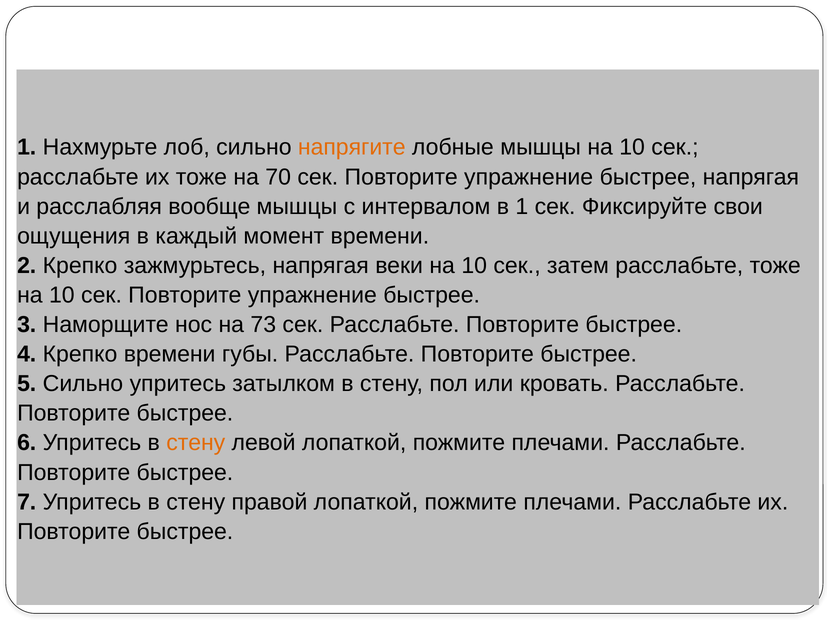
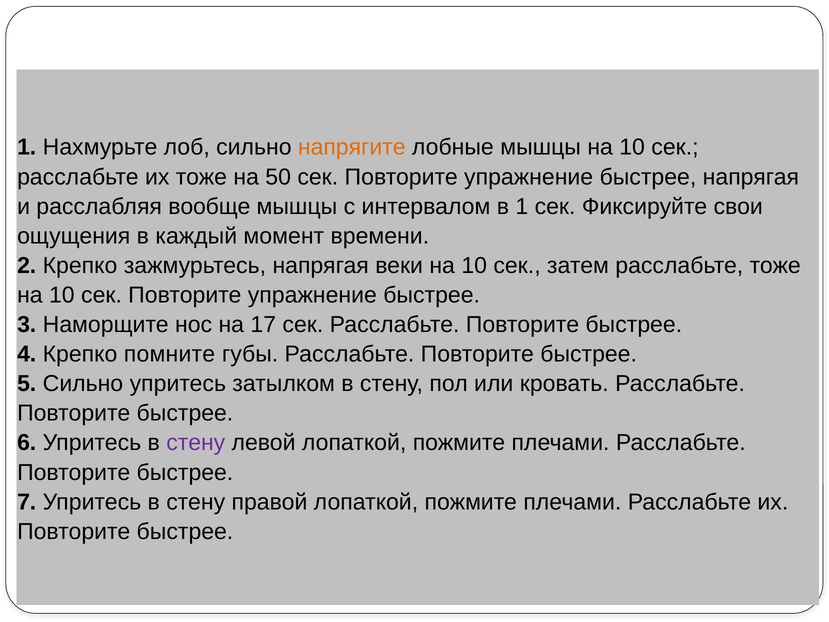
70: 70 -> 50
73: 73 -> 17
Крепко времени: времени -> помните
стену at (196, 443) colour: orange -> purple
